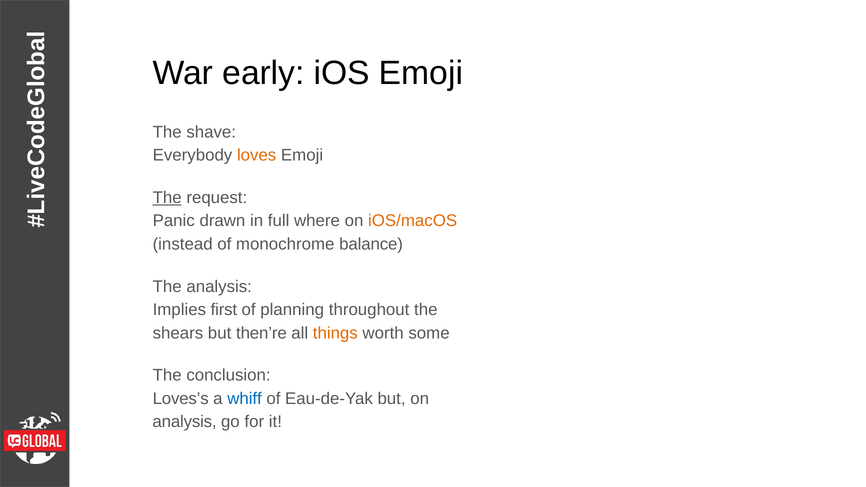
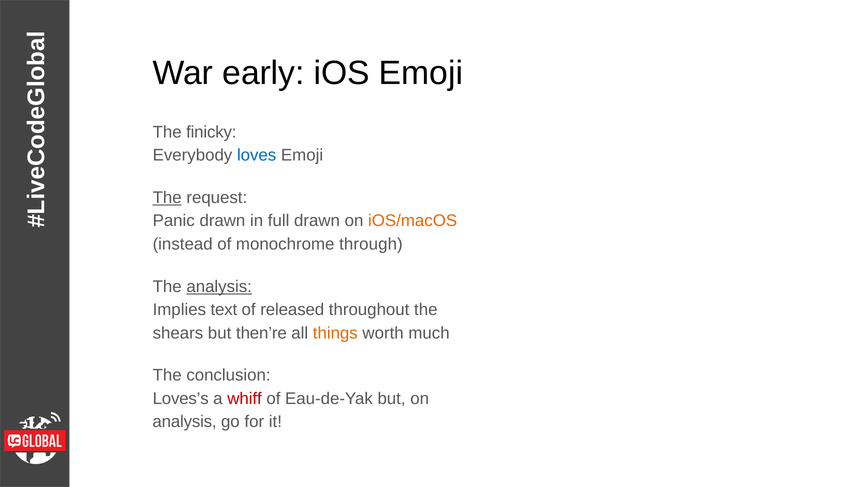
shave: shave -> finicky
loves colour: orange -> blue
full where: where -> drawn
balance: balance -> through
analysis at (219, 287) underline: none -> present
first: first -> text
planning: planning -> released
some: some -> much
whiff colour: blue -> red
